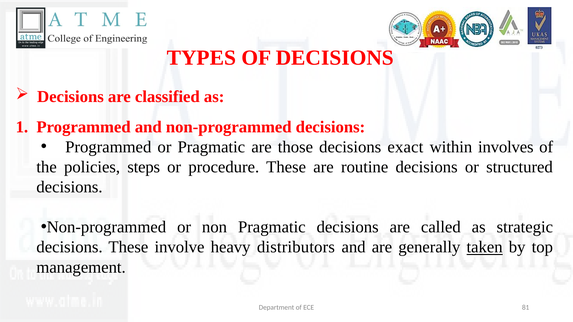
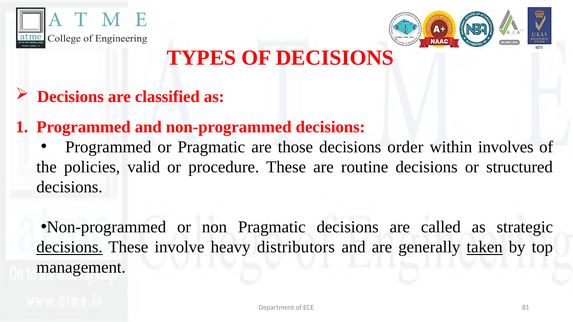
exact: exact -> order
steps: steps -> valid
decisions at (70, 247) underline: none -> present
